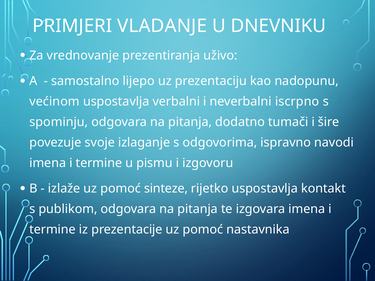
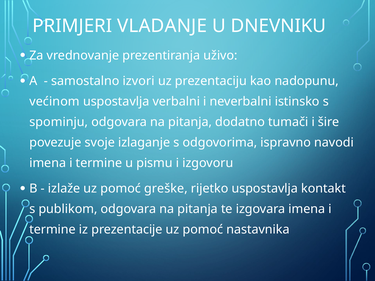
lijepo: lijepo -> izvori
iscrpno: iscrpno -> istinsko
sinteze: sinteze -> greške
